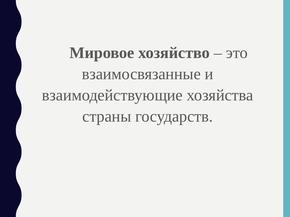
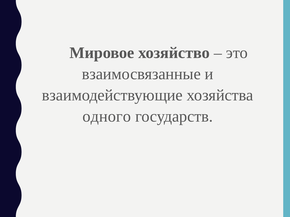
страны: страны -> одного
